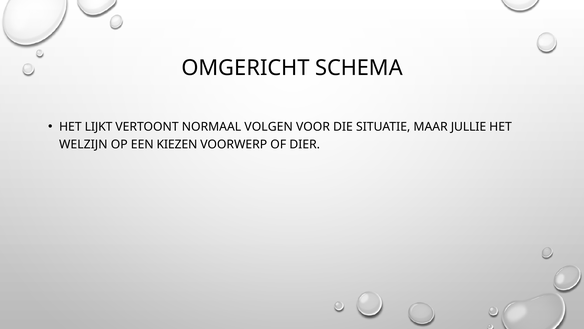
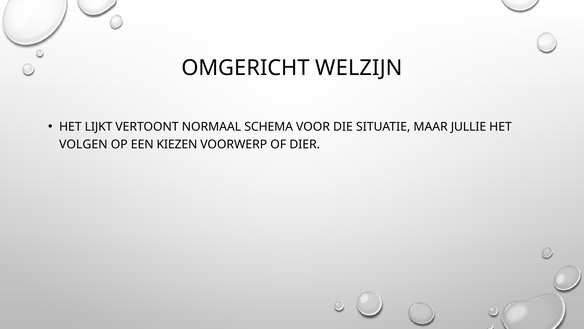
SCHEMA: SCHEMA -> WELZIJN
VOLGEN: VOLGEN -> SCHEMA
WELZIJN: WELZIJN -> VOLGEN
